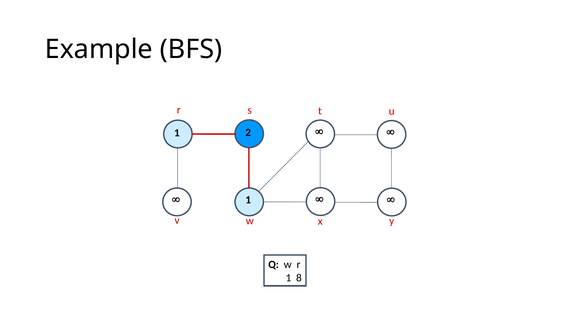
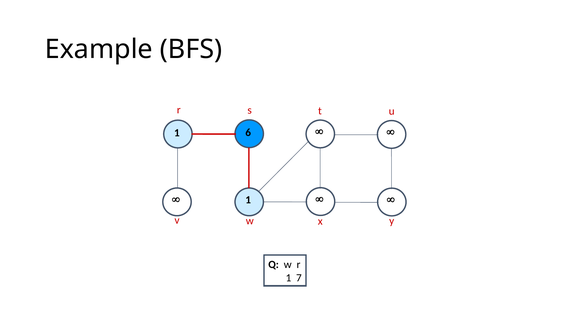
2: 2 -> 6
8: 8 -> 7
